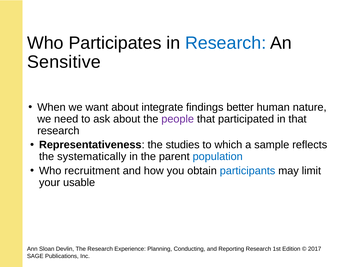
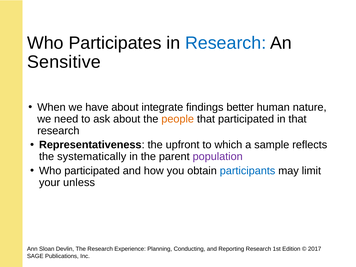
want: want -> have
people colour: purple -> orange
studies: studies -> upfront
population colour: blue -> purple
Who recruitment: recruitment -> participated
usable: usable -> unless
